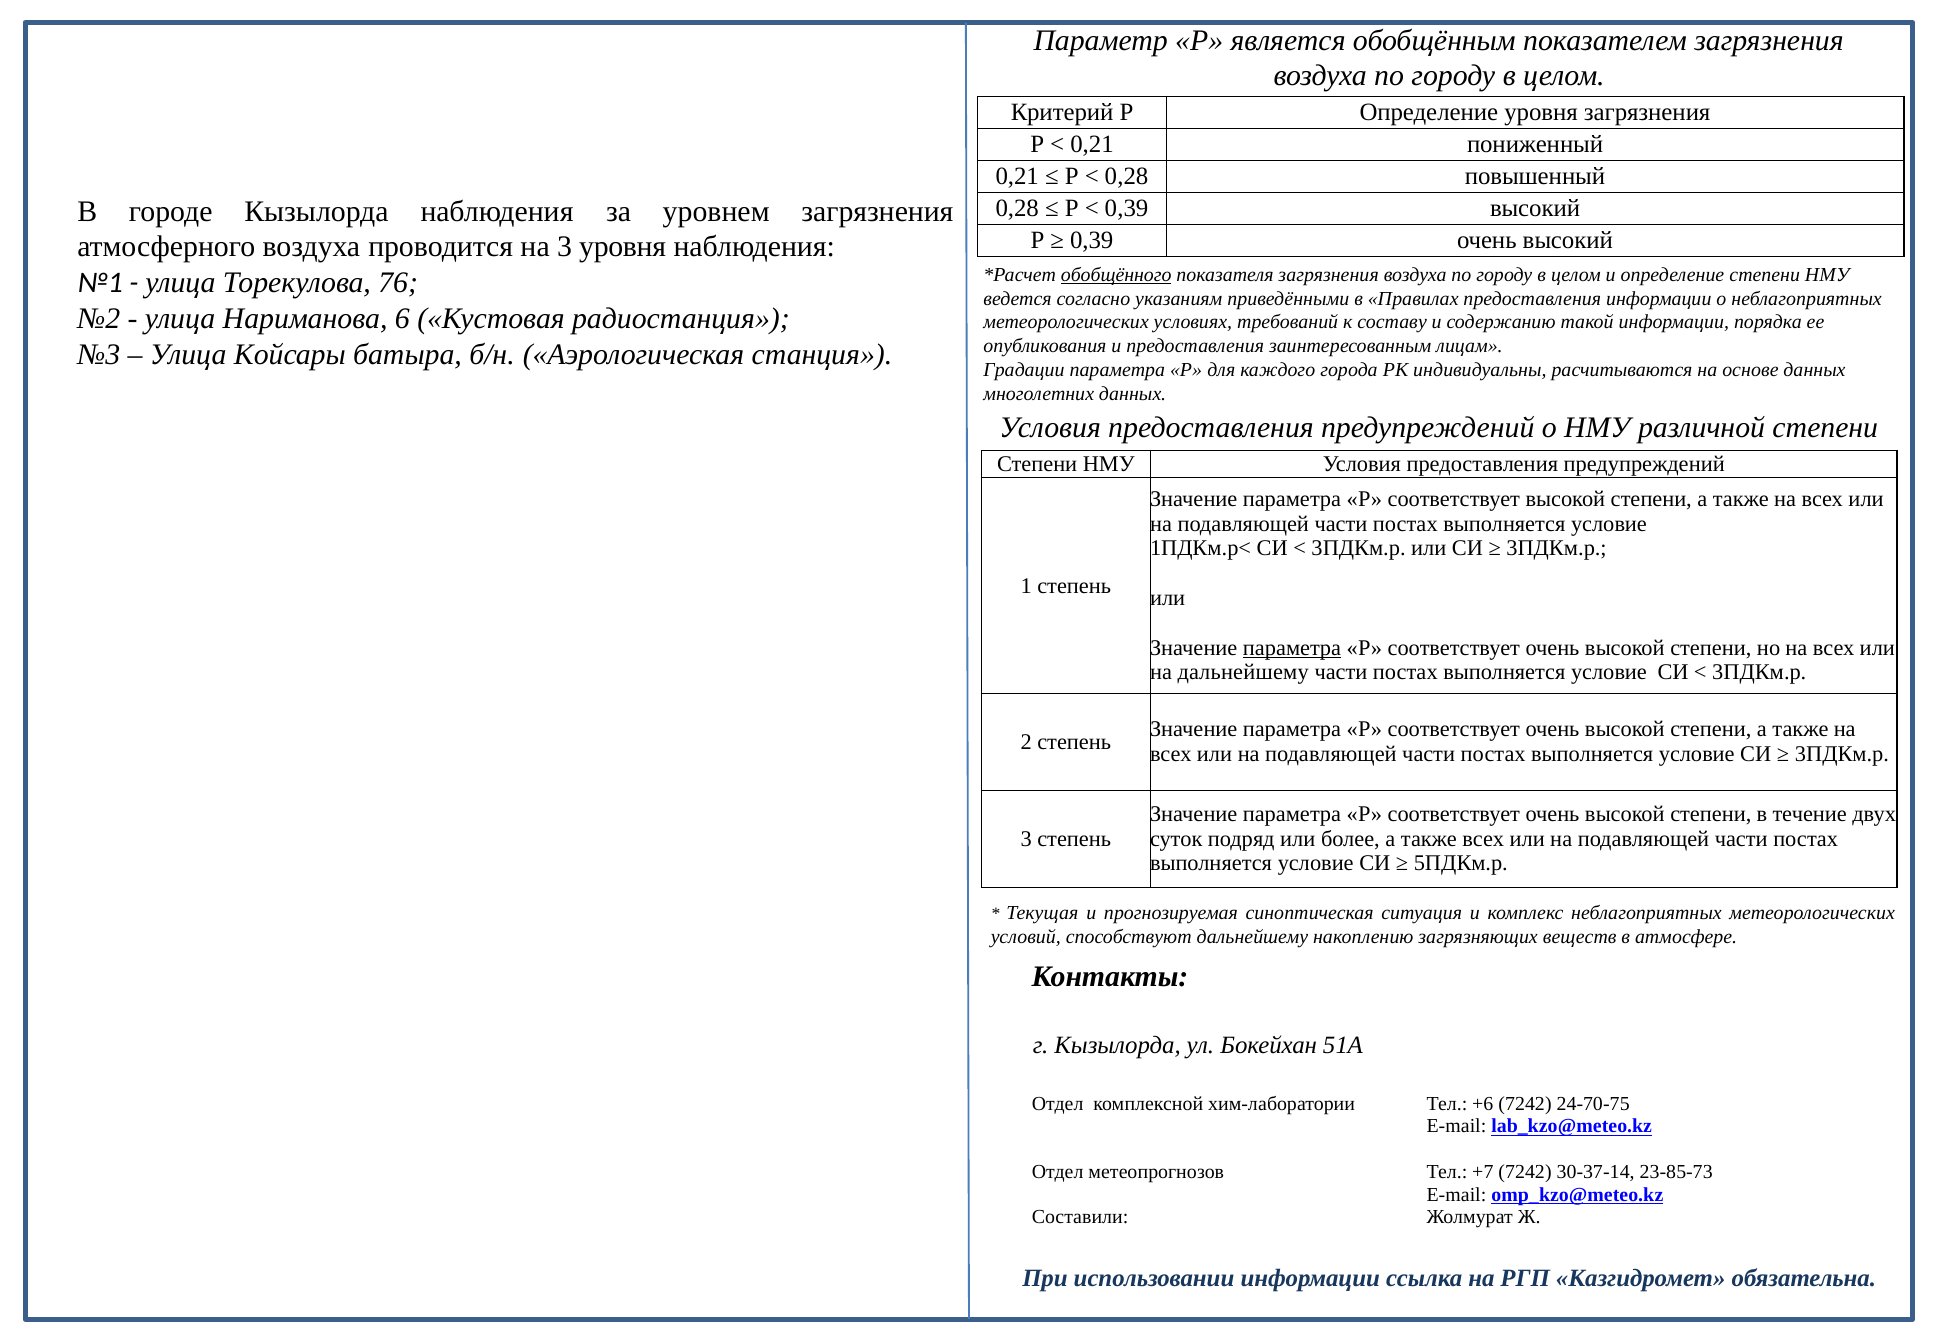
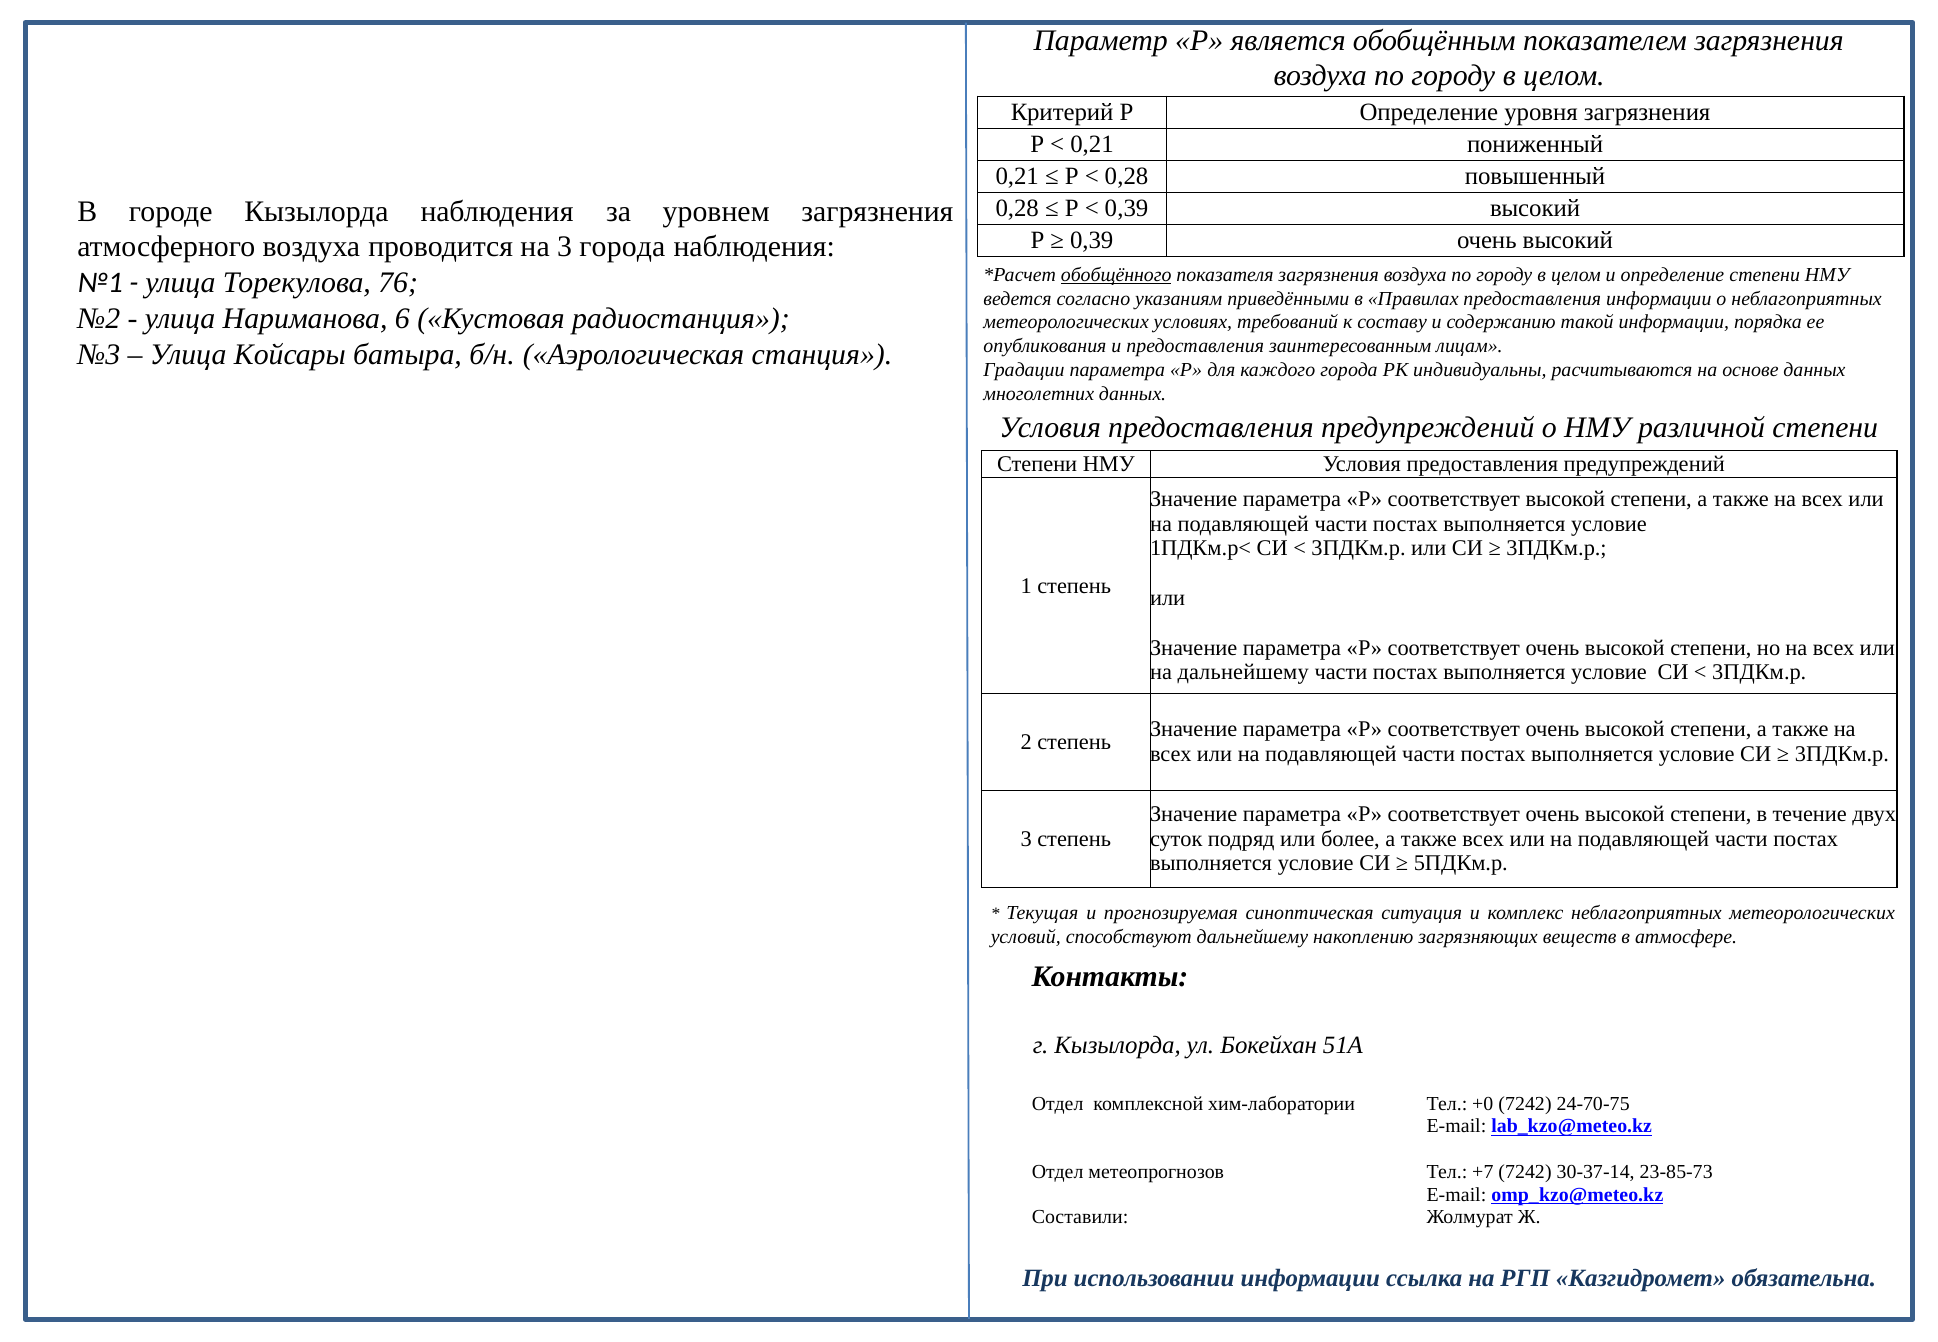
3 уровня: уровня -> города
параметра at (1292, 648) underline: present -> none
+6: +6 -> +0
